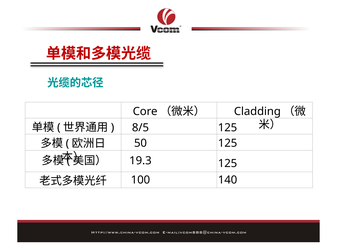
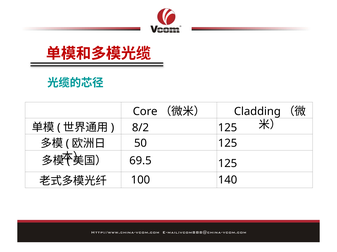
8/5: 8/5 -> 8/2
19.3: 19.3 -> 69.5
